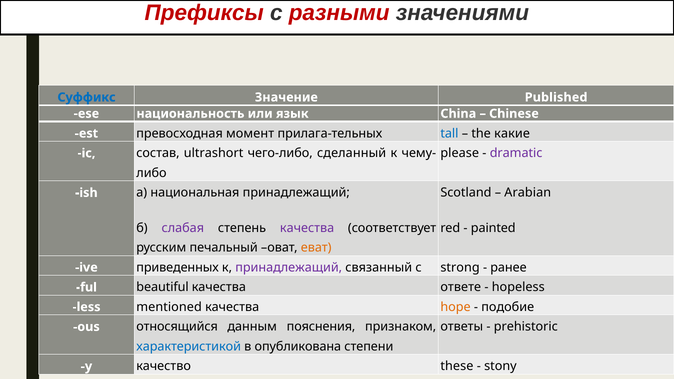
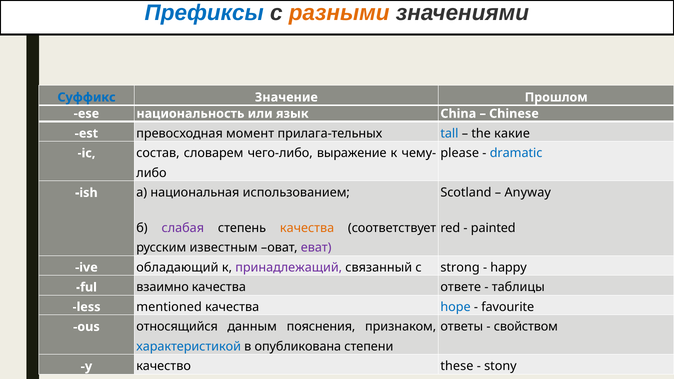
Префиксы colour: red -> blue
разными colour: red -> orange
Published: Published -> Прошлом
dramatic colour: purple -> blue
ultrashort: ultrashort -> словарем
сделанный: сделанный -> выражение
Arabian: Arabian -> Anyway
национальная принадлежащий: принадлежащий -> использованием
качества at (307, 228) colour: purple -> orange
печальный: печальный -> известным
еват colour: orange -> purple
приведенных: приведенных -> обладающий
ранее: ранее -> happy
beautiful: beautiful -> взаимно
hopeless: hopeless -> таблицы
hope colour: orange -> blue
подобие: подобие -> favourite
prehistoric: prehistoric -> свойством
